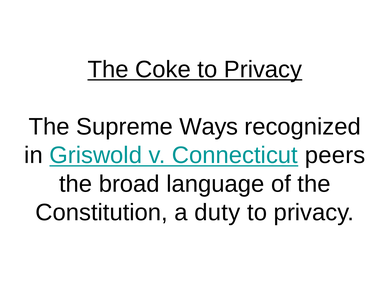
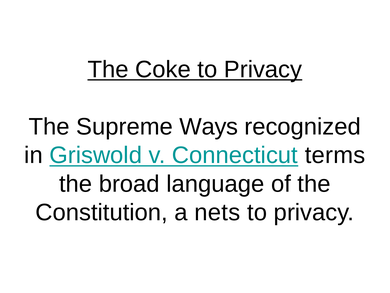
peers: peers -> terms
duty: duty -> nets
